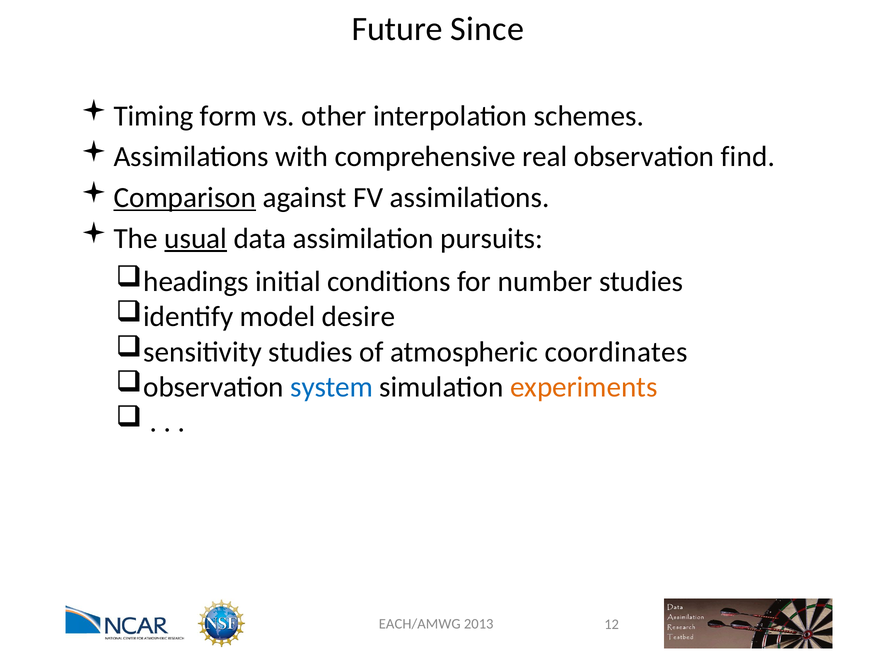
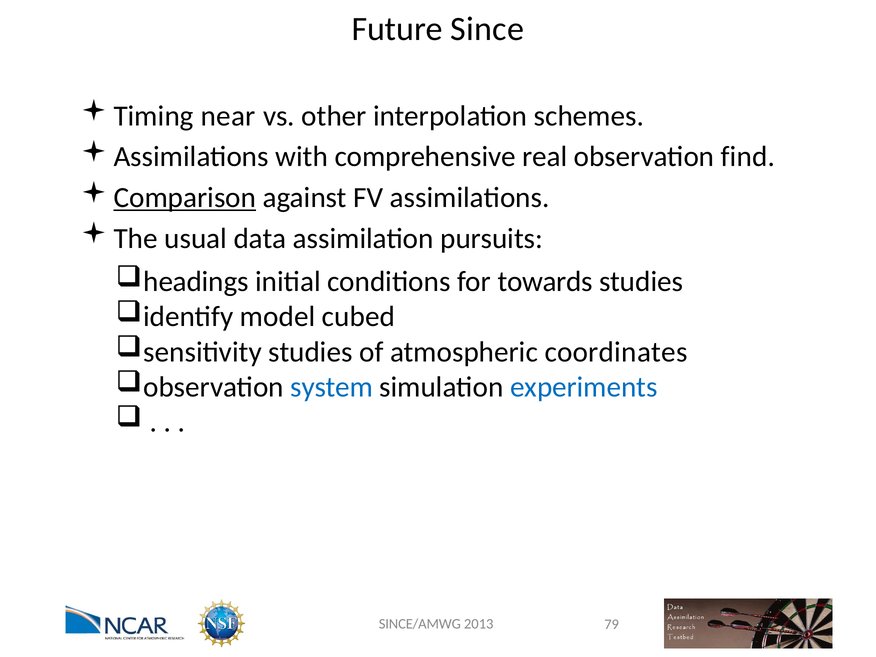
form: form -> near
usual underline: present -> none
number: number -> towards
desire: desire -> cubed
experiments colour: orange -> blue
EACH/AMWG: EACH/AMWG -> SINCE/AMWG
12: 12 -> 79
